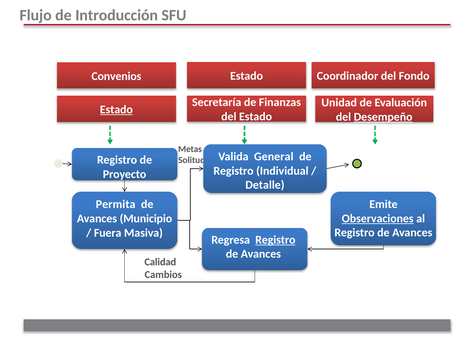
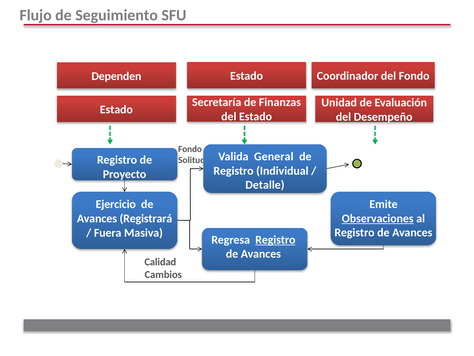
Introducción: Introducción -> Seguimiento
Convenios: Convenios -> Dependen
Estado at (116, 110) underline: present -> none
Desempeño underline: present -> none
Metas at (190, 149): Metas -> Fondo
Permita: Permita -> Ejercicio
Municipio: Municipio -> Registrará
